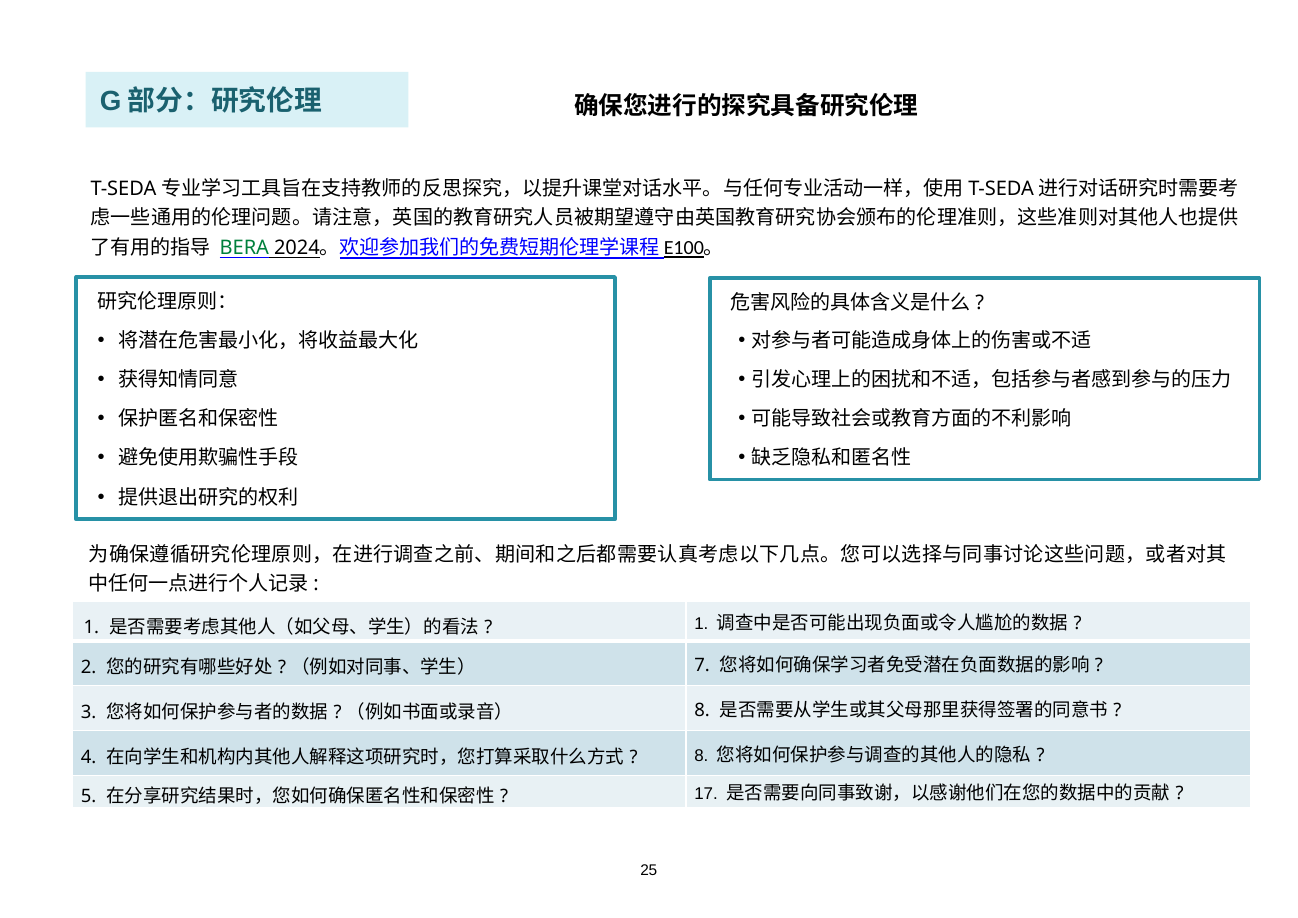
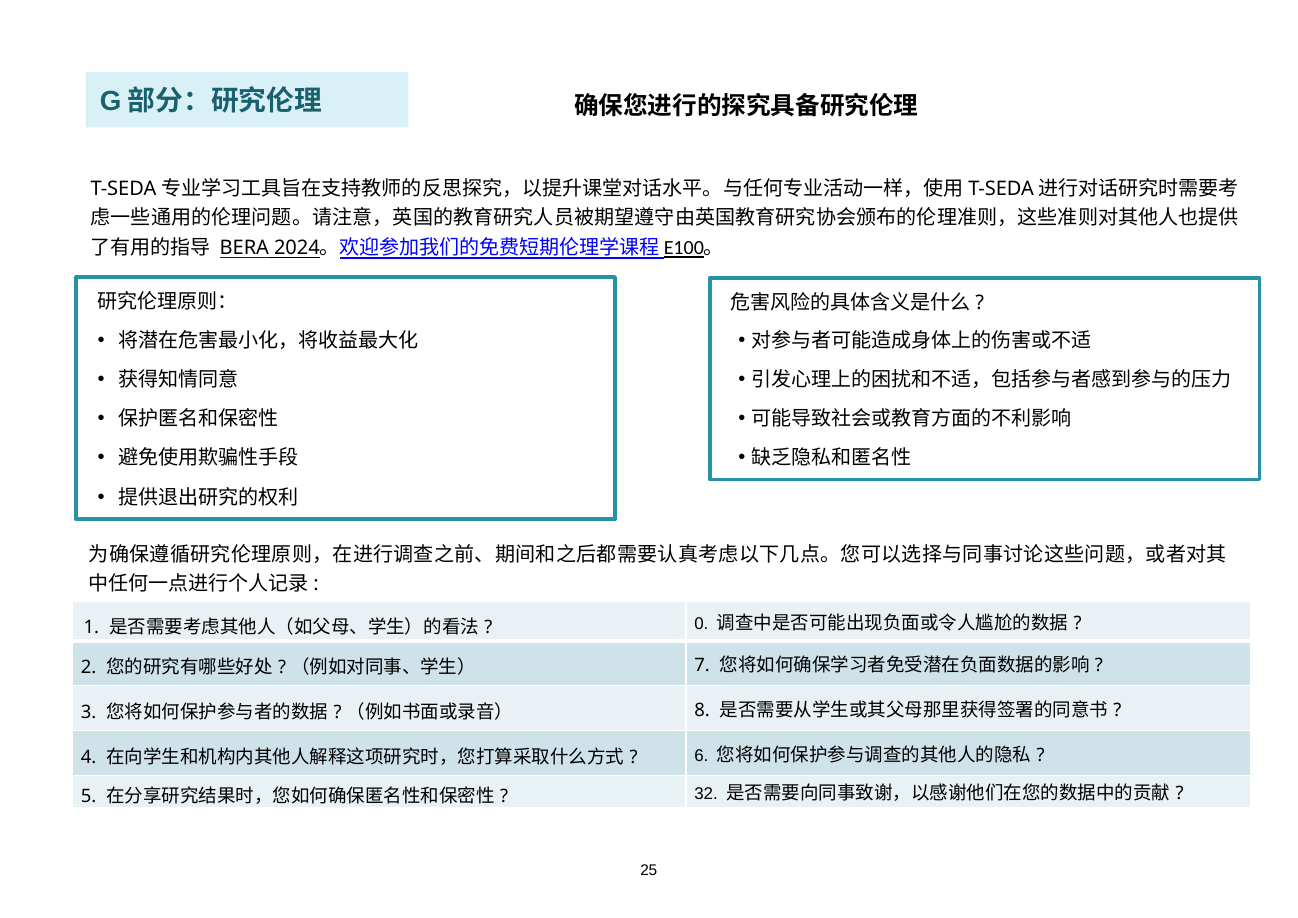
BERA colour: green -> black
1 at (701, 624): 1 -> 0
8 at (701, 756): 8 -> 6
17: 17 -> 32
